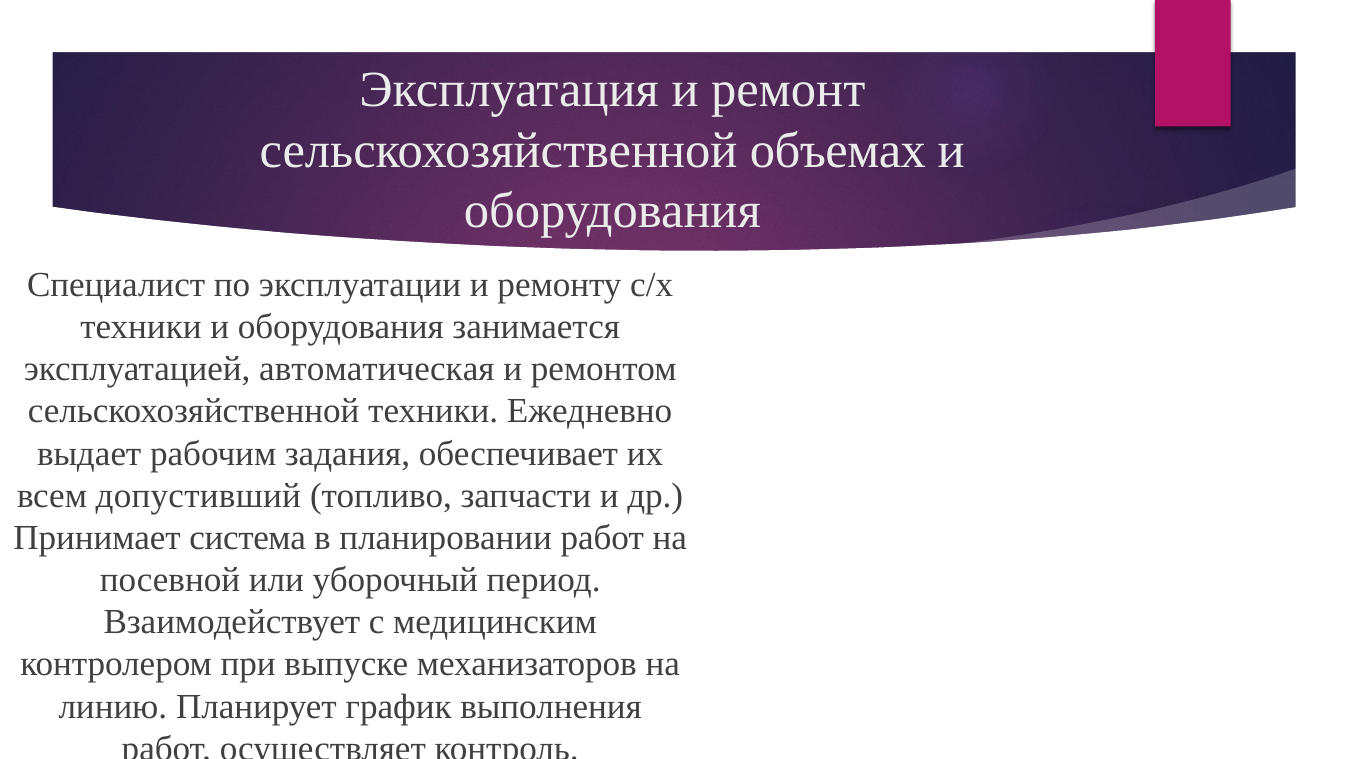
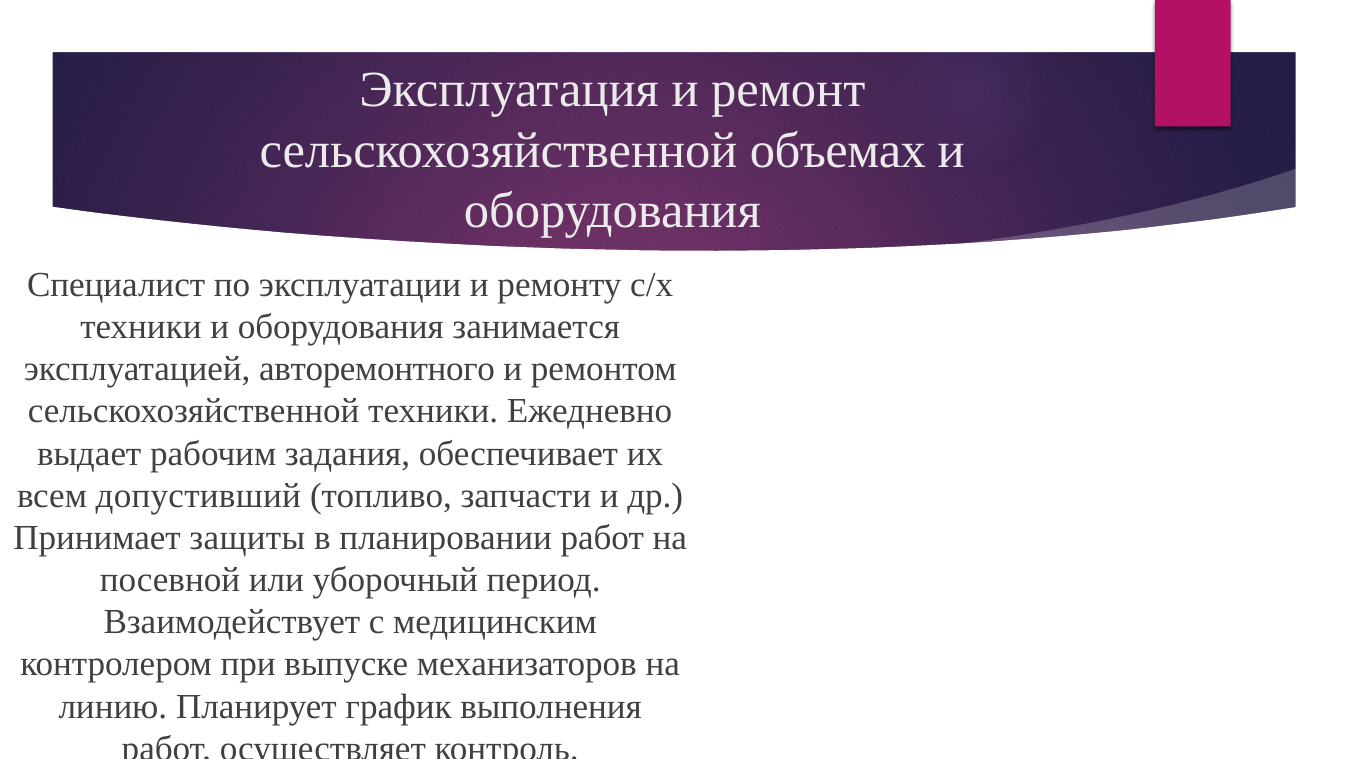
автоматическая: автоматическая -> авторемонтного
система: система -> защиты
